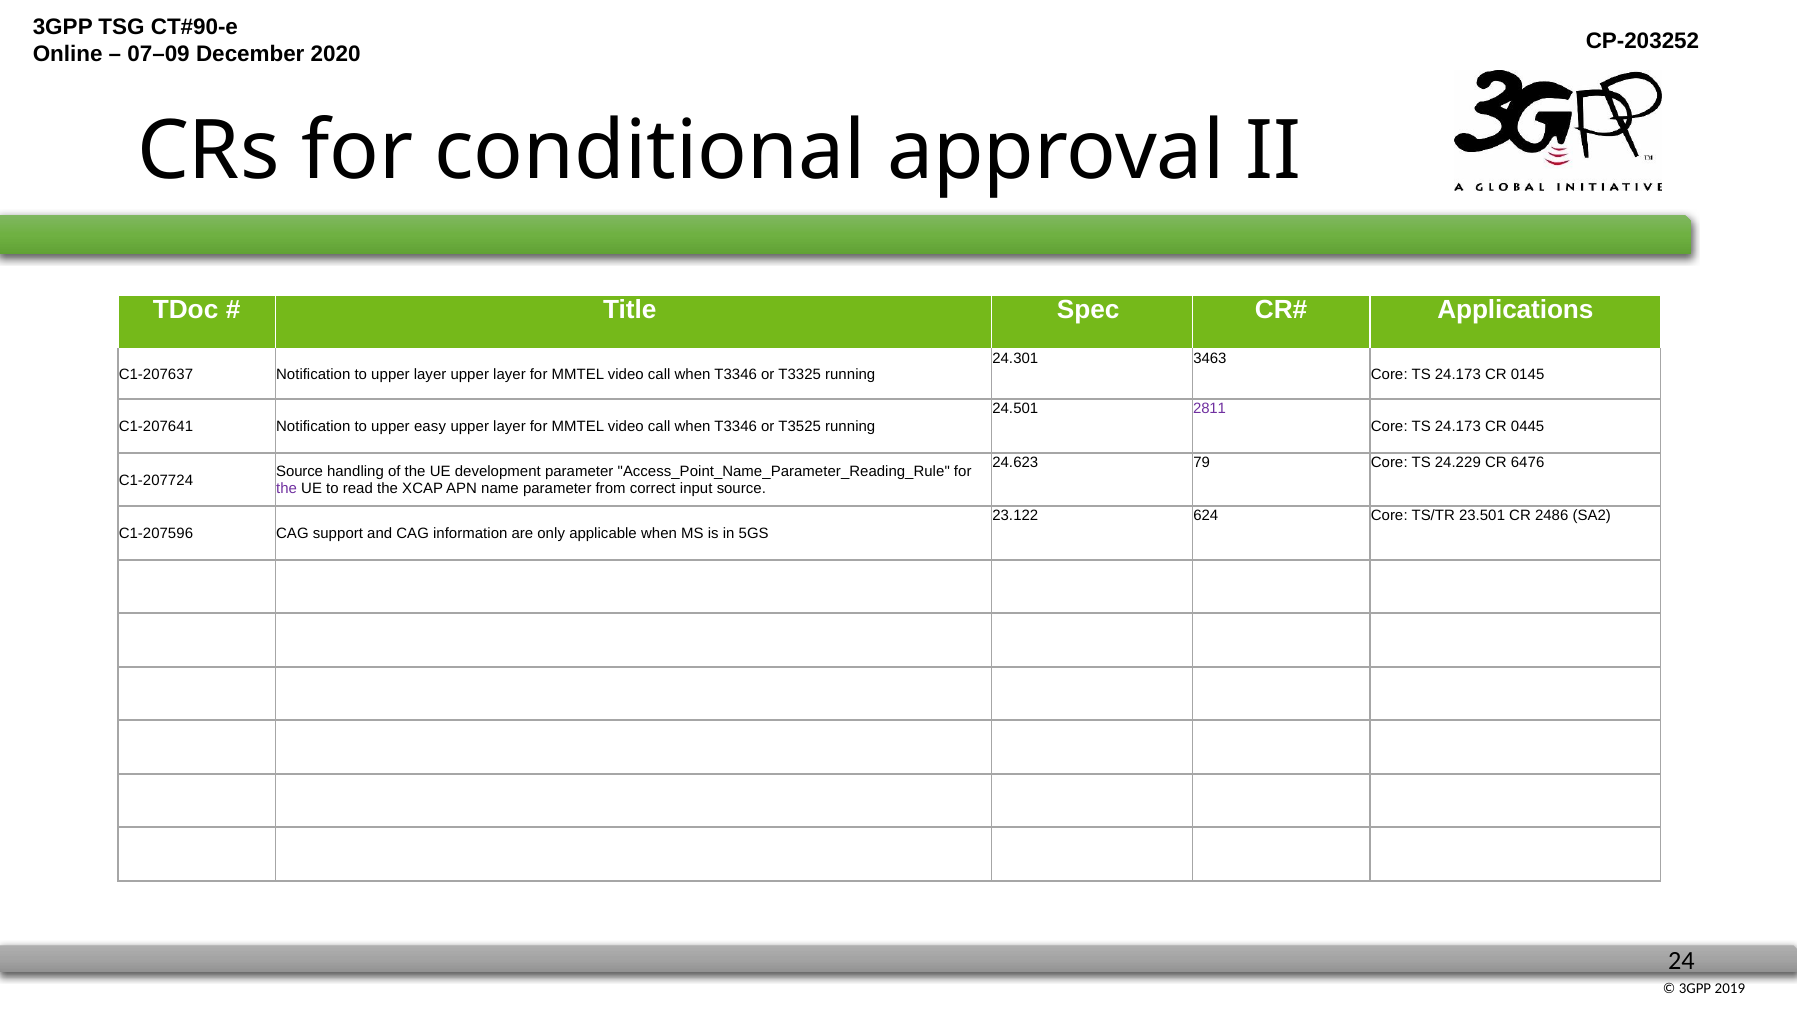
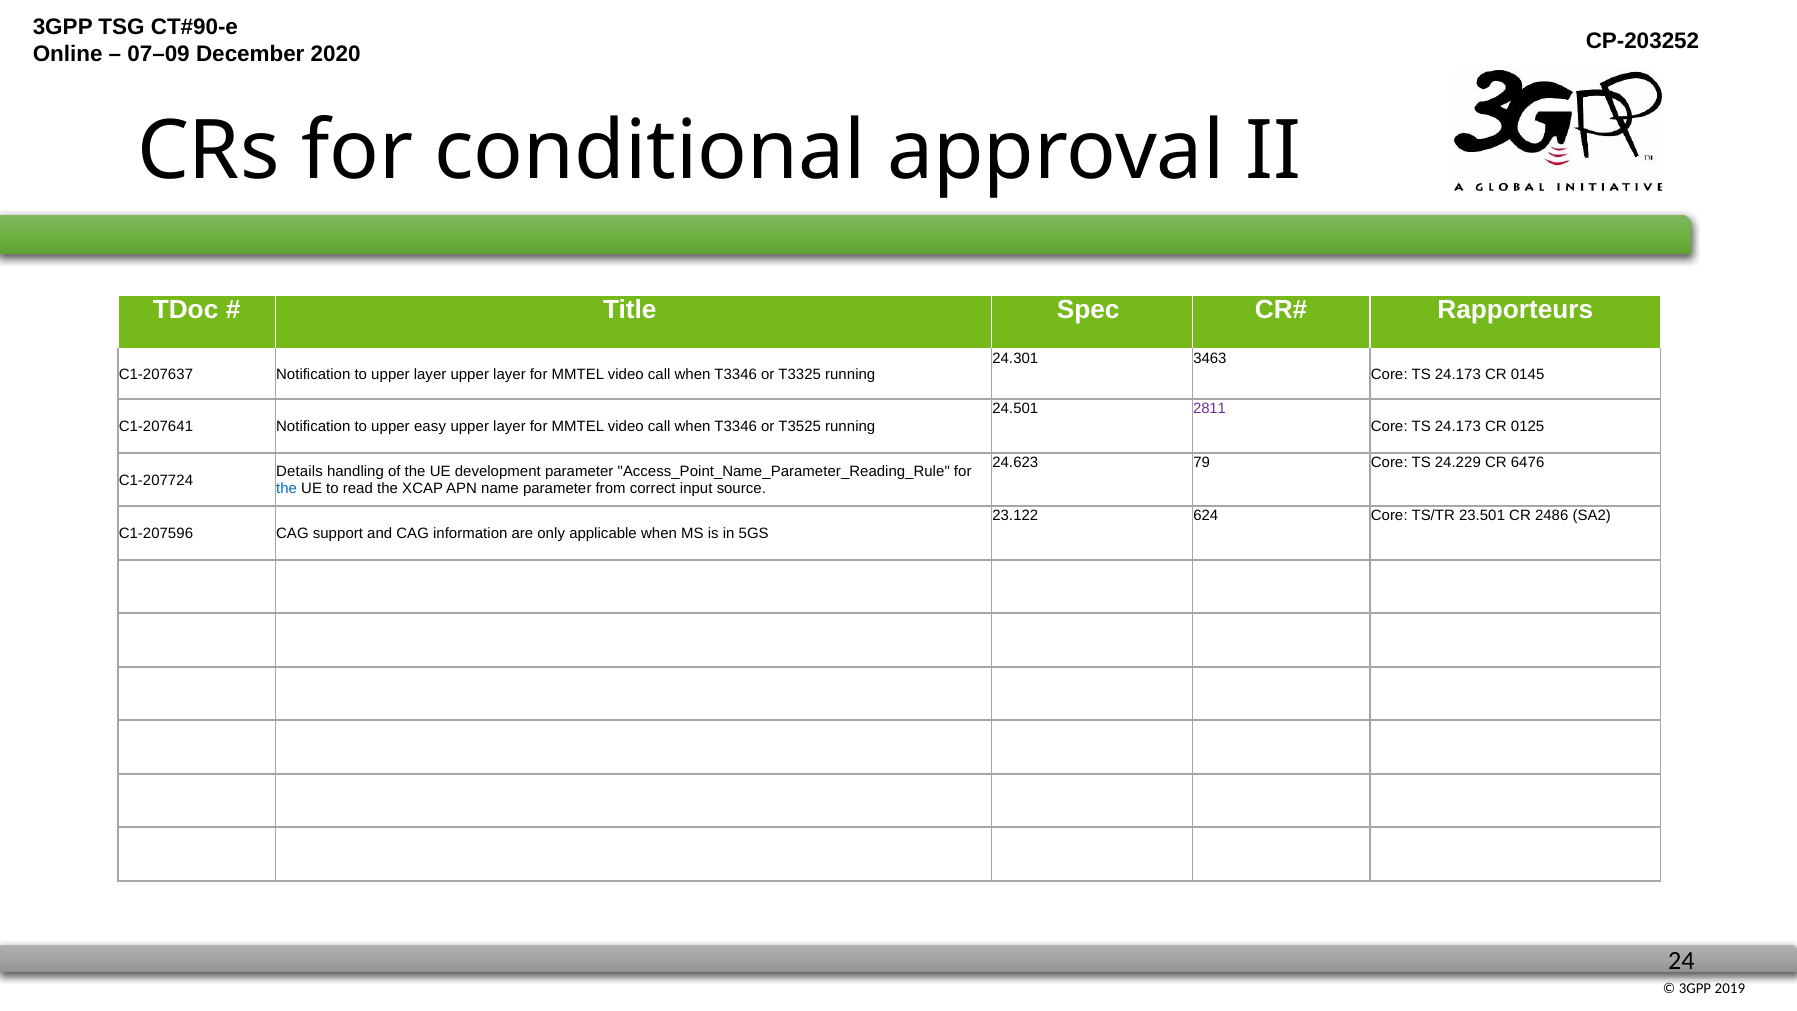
Applications: Applications -> Rapporteurs
0445: 0445 -> 0125
Source at (300, 472): Source -> Details
the at (287, 489) colour: purple -> blue
